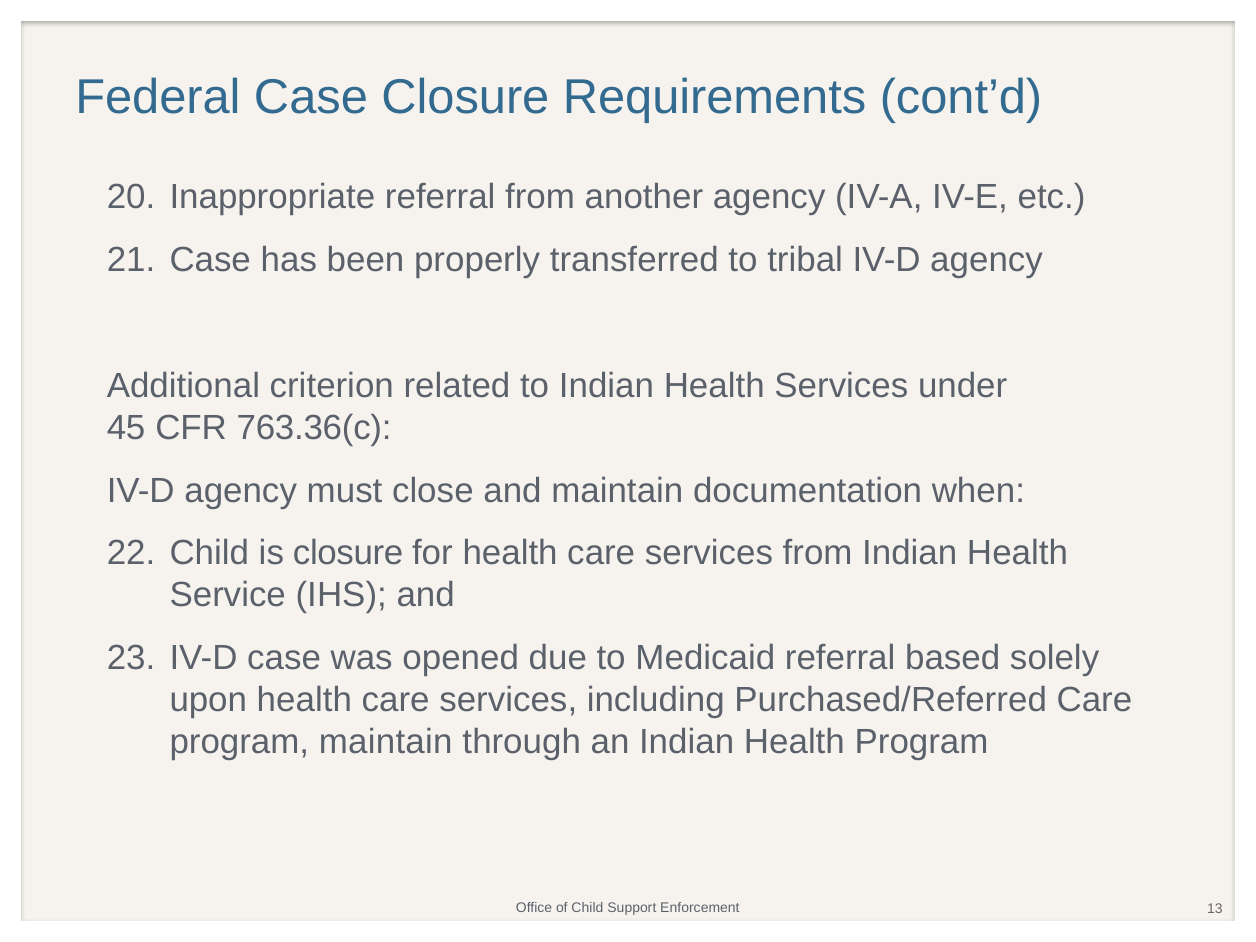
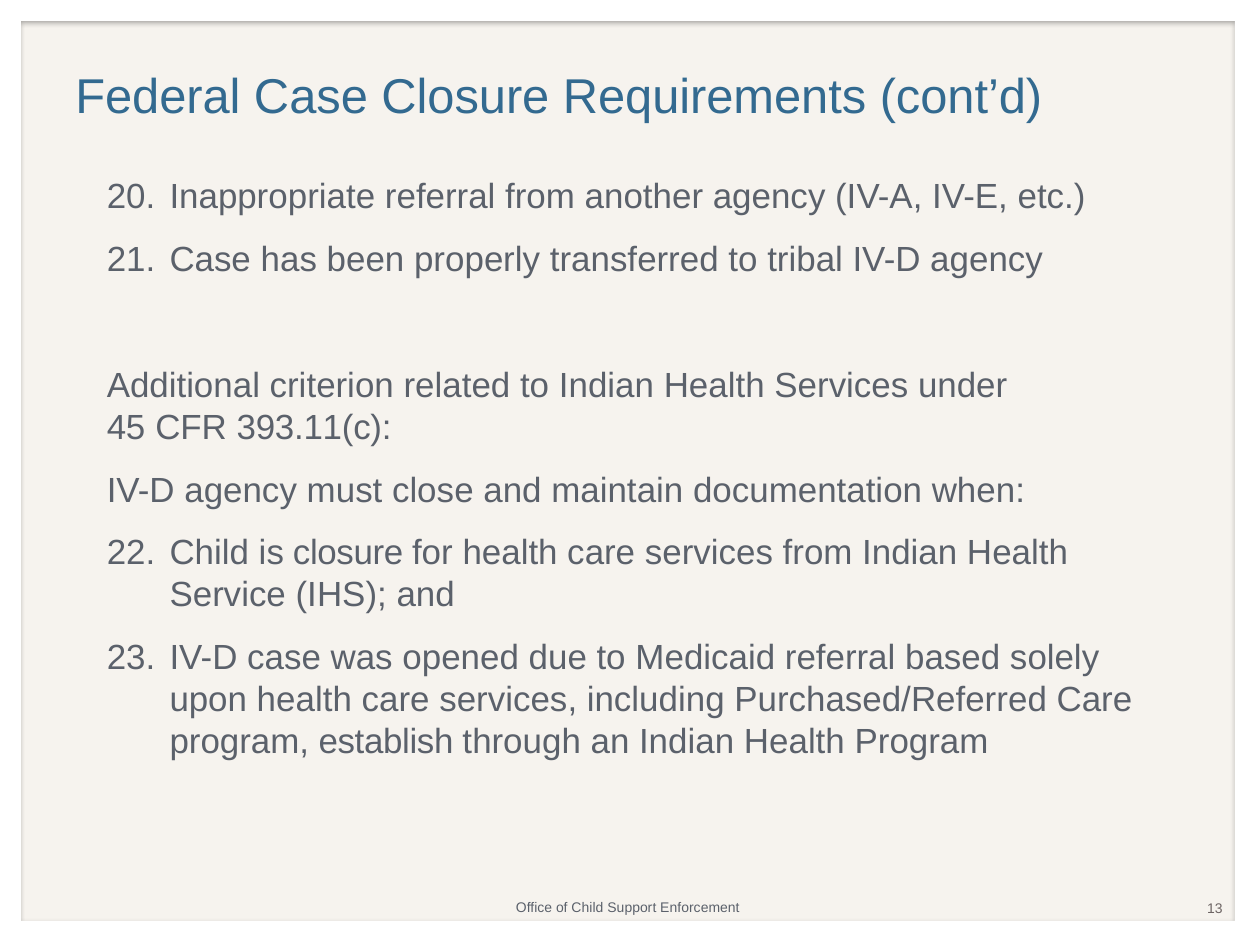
763.36(c: 763.36(c -> 393.11(c
program maintain: maintain -> establish
